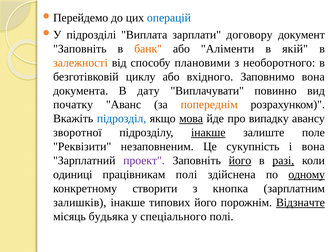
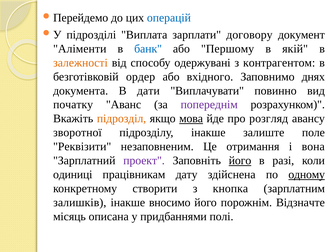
Заповніть at (80, 49): Заповніть -> Аліменти
банк colour: orange -> blue
Аліменти: Аліменти -> Першому
плановими: плановими -> одержувані
необоротного: необоротного -> контрагентом
циклу: циклу -> ордер
Заповнимо вона: вона -> днях
дату: дату -> дати
попереднім colour: orange -> purple
підрозділ colour: blue -> orange
випадку: випадку -> розгляд
інакше at (208, 133) underline: present -> none
сукупність: сукупність -> отримання
разі underline: present -> none
працівникам полі: полі -> дату
типових: типових -> вносимо
Відзначте underline: present -> none
будьяка: будьяка -> описана
спеціального: спеціального -> придбаннями
